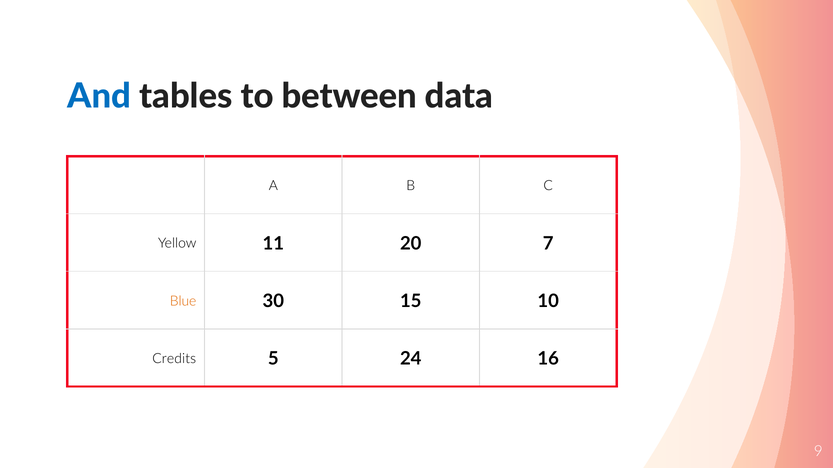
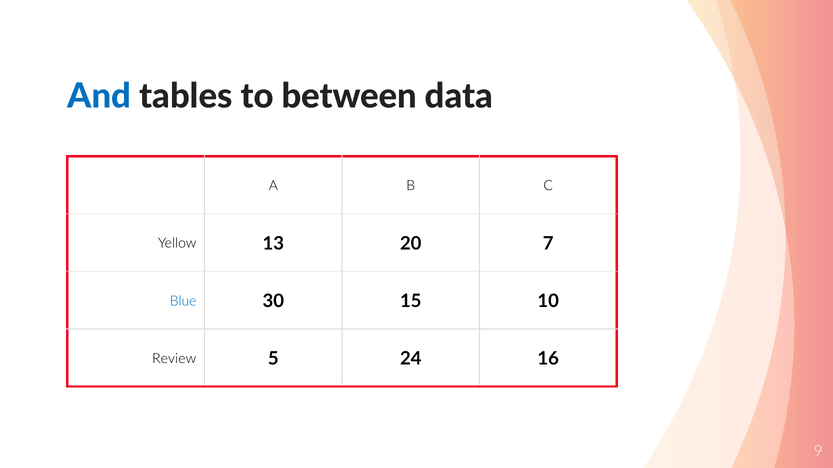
11: 11 -> 13
Blue colour: orange -> blue
Credits: Credits -> Review
